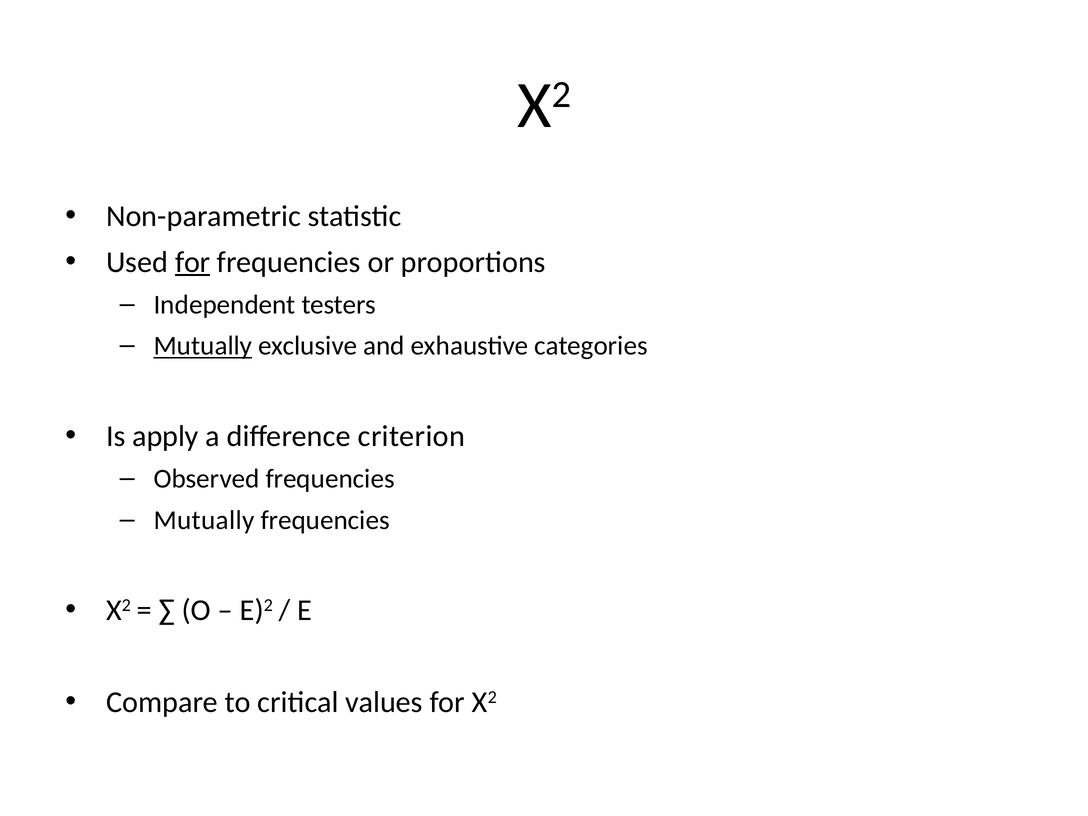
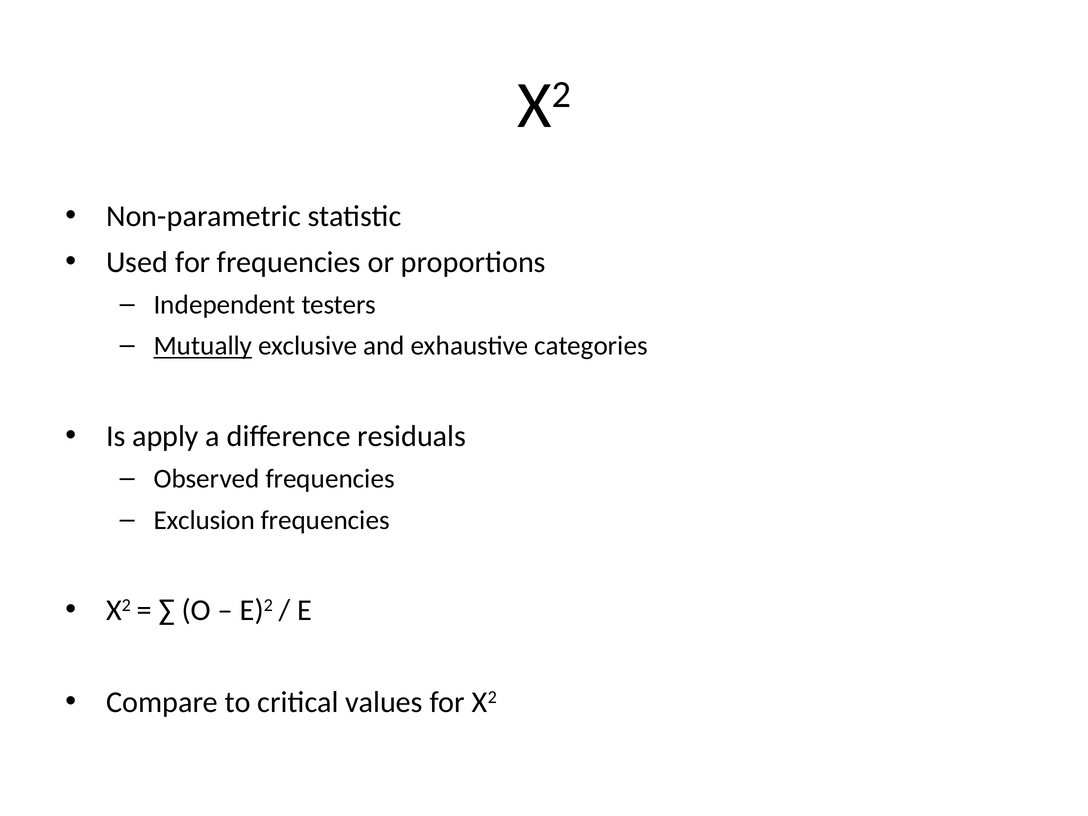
for at (193, 262) underline: present -> none
criterion: criterion -> residuals
Mutually at (204, 520): Mutually -> Exclusion
